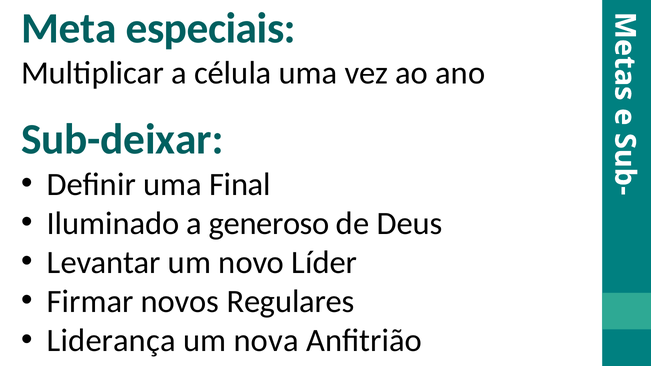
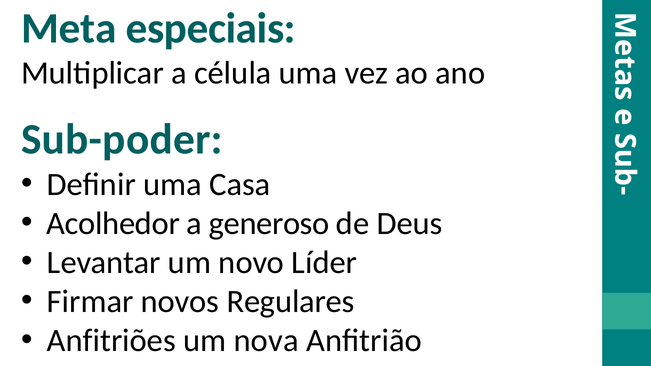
Sub-deixar: Sub-deixar -> Sub-poder
Final: Final -> Casa
Iluminado: Iluminado -> Acolhedor
Liderança: Liderança -> Anfitriões
